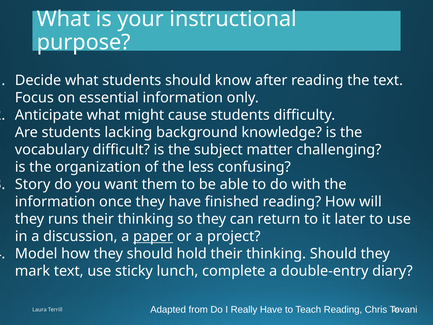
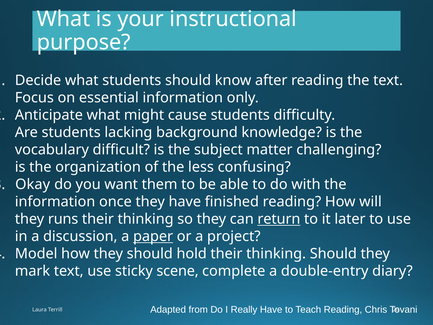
Story: Story -> Okay
return underline: none -> present
lunch: lunch -> scene
